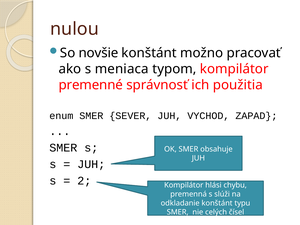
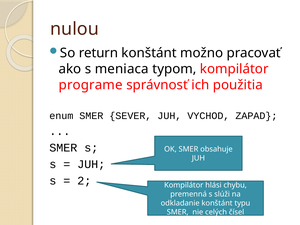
novšie: novšie -> return
premenné: premenné -> programe
